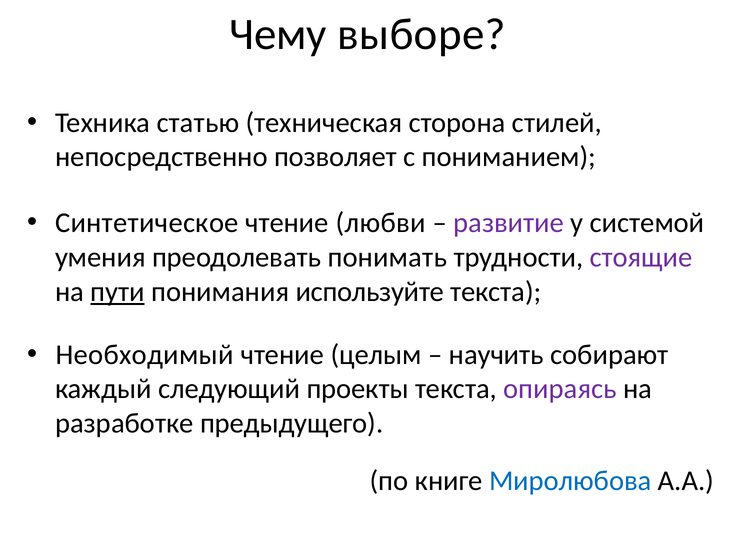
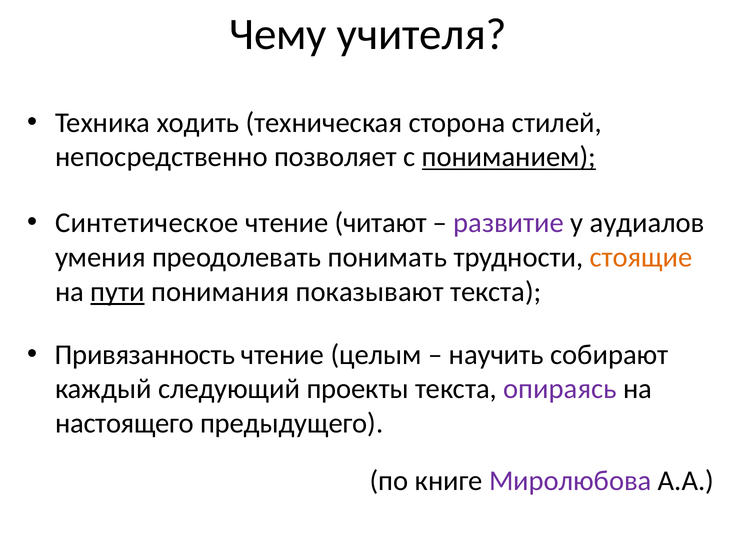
выборе: выборе -> учителя
статью: статью -> ходить
пониманием underline: none -> present
любви: любви -> читают
системой: системой -> аудиалов
стоящие colour: purple -> orange
используйте: используйте -> показывают
Необходимый: Необходимый -> Привязанность
разработке: разработке -> настоящего
Миролюбова colour: blue -> purple
